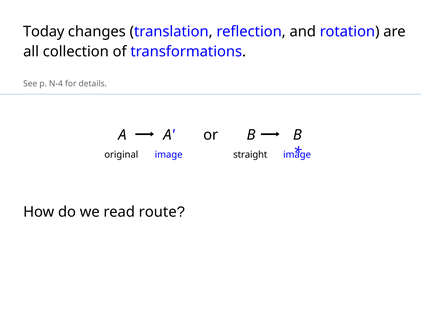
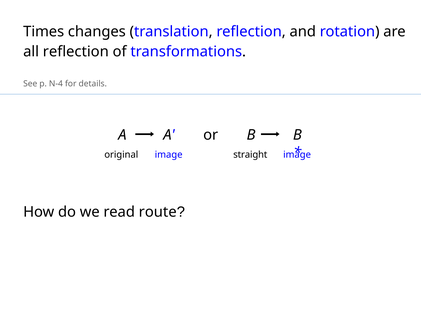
Today: Today -> Times
all collection: collection -> reflection
